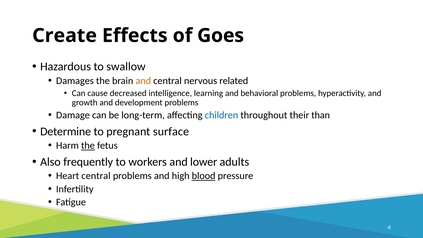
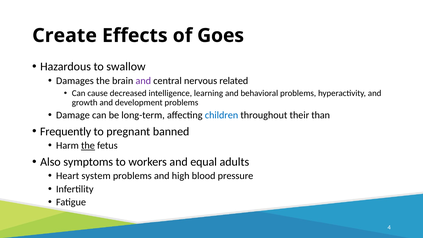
and at (143, 81) colour: orange -> purple
Determine: Determine -> Frequently
surface: surface -> banned
frequently: frequently -> symptoms
lower: lower -> equal
Heart central: central -> system
blood underline: present -> none
